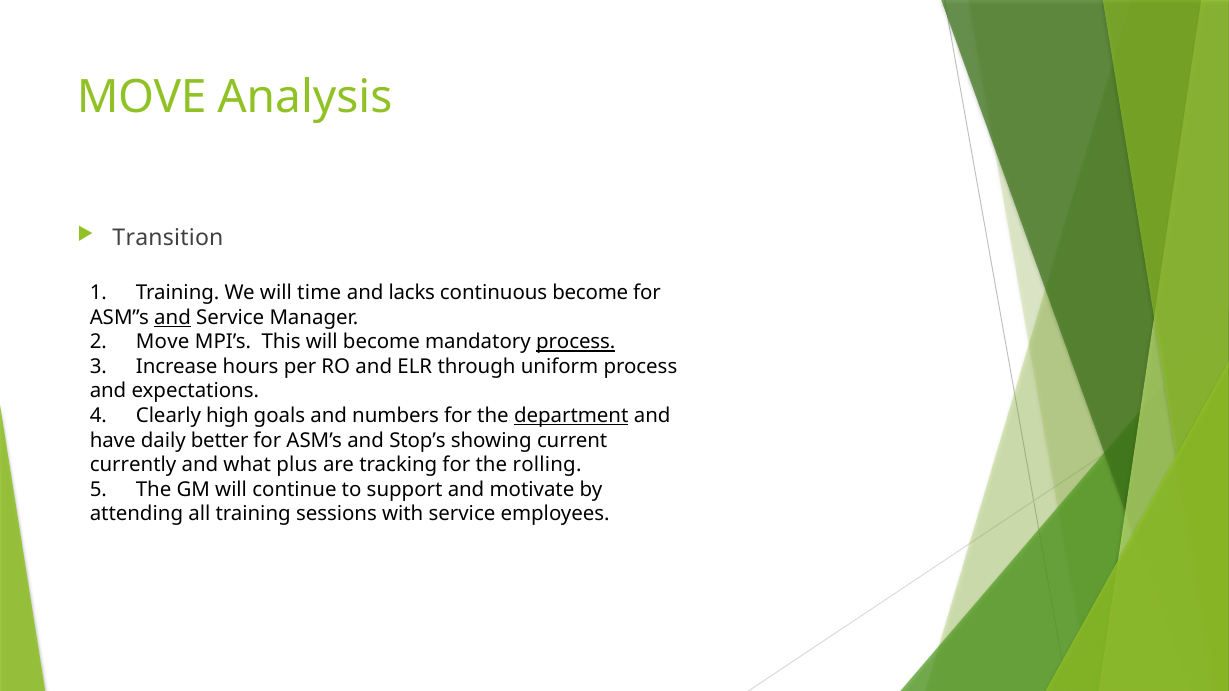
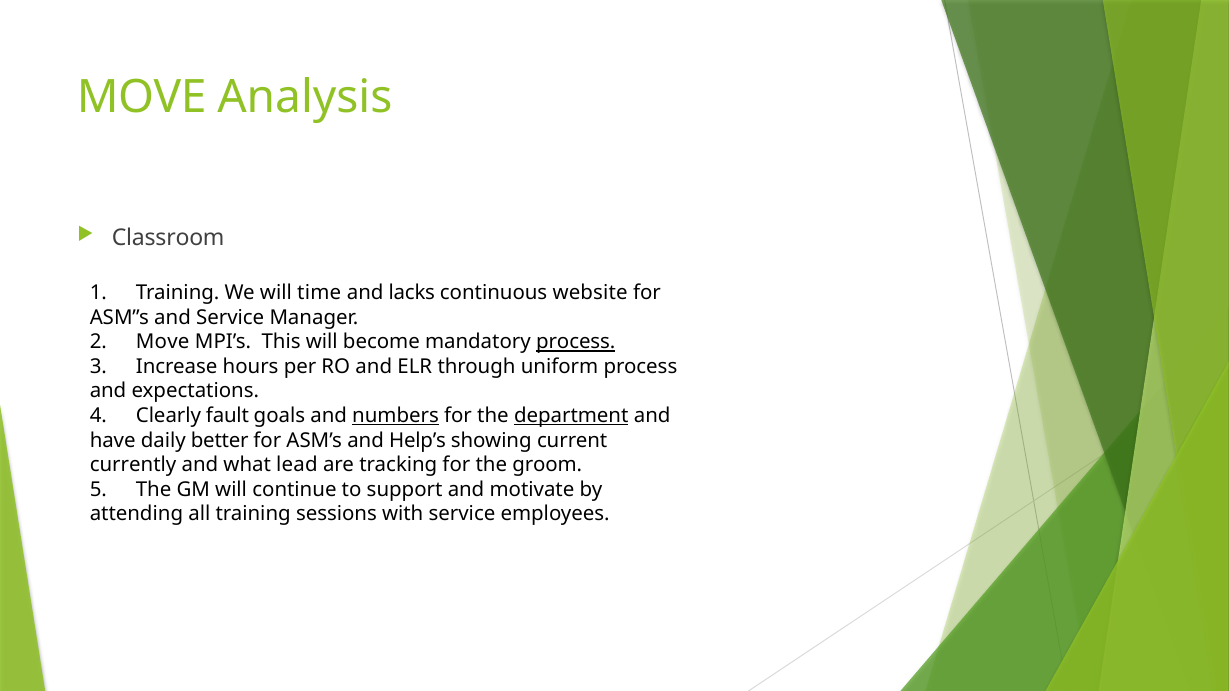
Transition: Transition -> Classroom
continuous become: become -> website
and at (173, 318) underline: present -> none
high: high -> fault
numbers underline: none -> present
Stop’s: Stop’s -> Help’s
plus: plus -> lead
rolling: rolling -> groom
